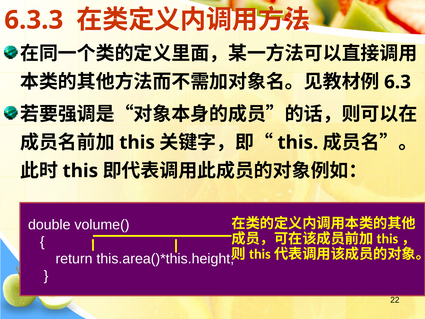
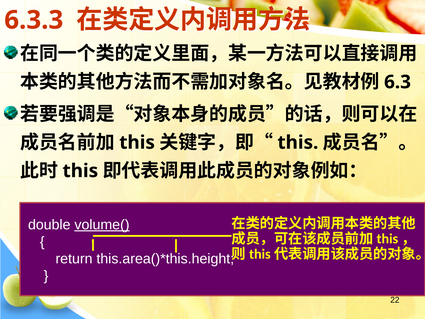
volume( underline: none -> present
